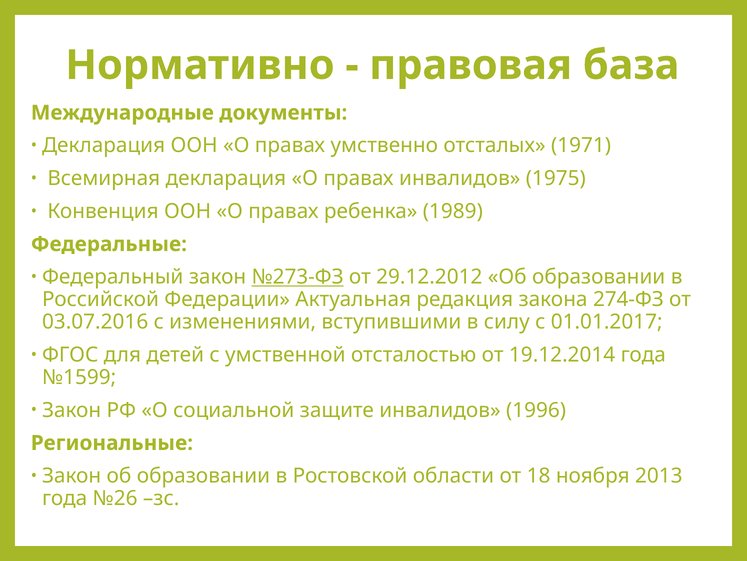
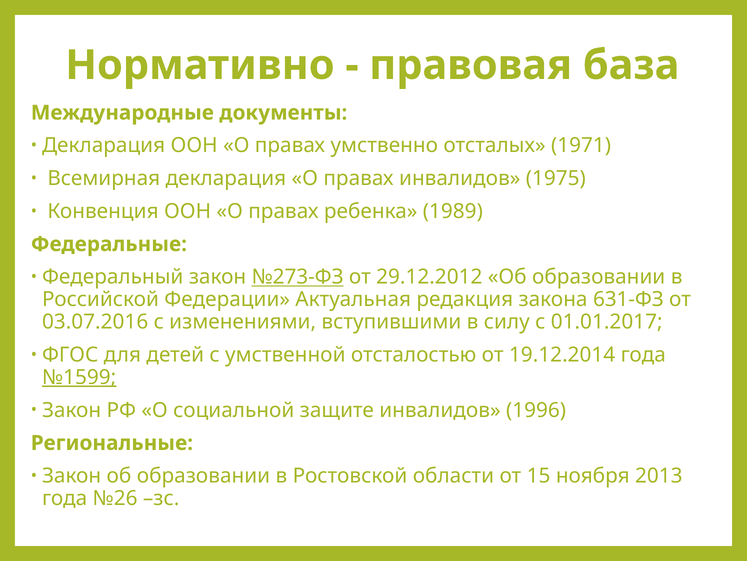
274-ФЗ: 274-ФЗ -> 631-ФЗ
№1599 underline: none -> present
18: 18 -> 15
